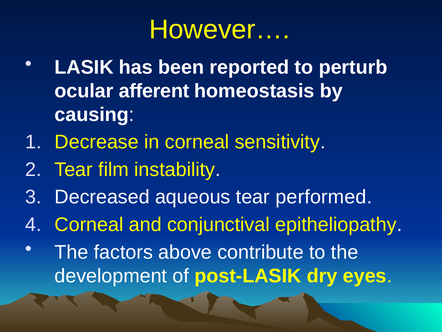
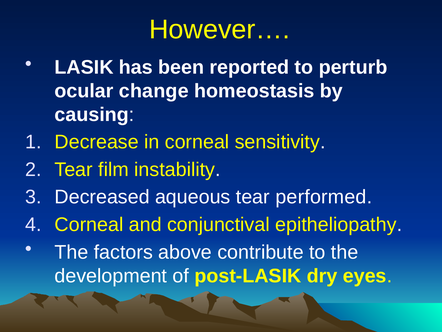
afferent: afferent -> change
